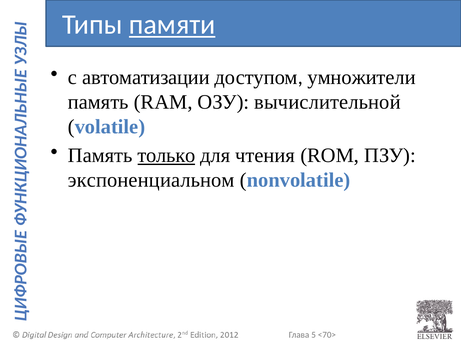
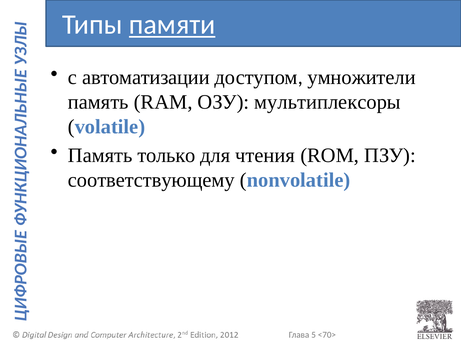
вычислительной: вычислительной -> мультиплексоры
только underline: present -> none
экспоненциальном: экспоненциальном -> соответствующему
